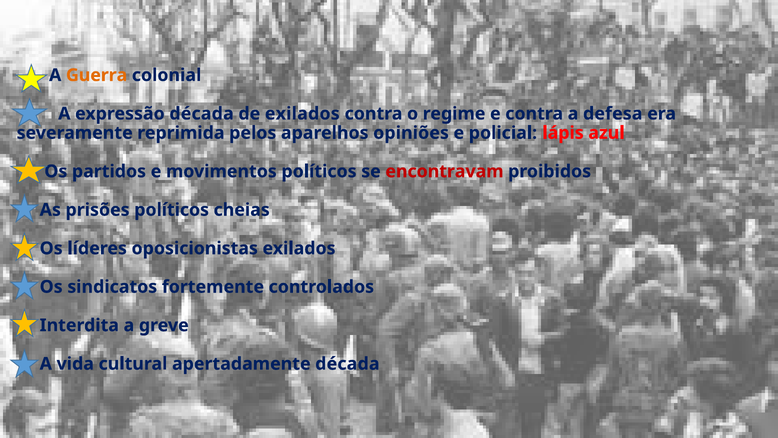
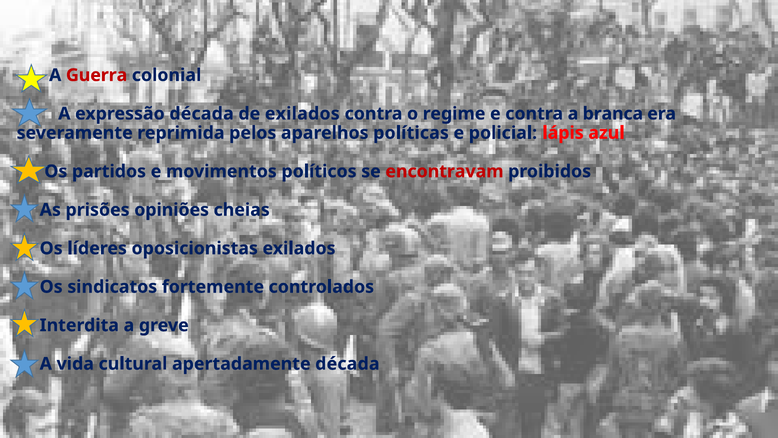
Guerra colour: orange -> red
defesa: defesa -> branca
opiniões: opiniões -> políticas
prisões políticos: políticos -> opiniões
